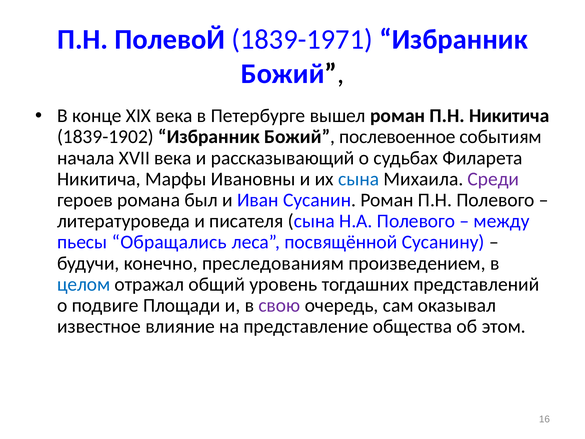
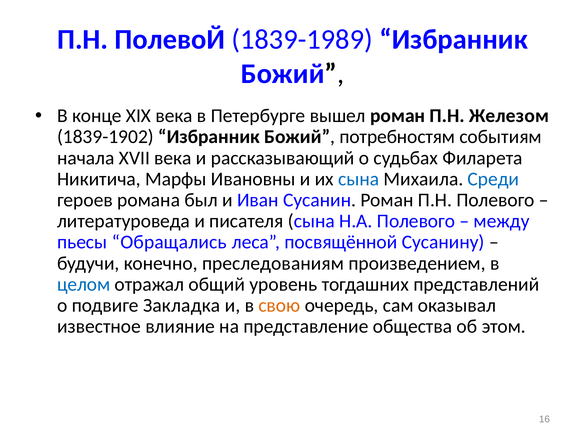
1839-1971: 1839-1971 -> 1839-1989
П.Н Никитича: Никитича -> Железом
послевоенное: послевоенное -> потребностям
Среди colour: purple -> blue
Площади: Площади -> Закладка
свою colour: purple -> orange
